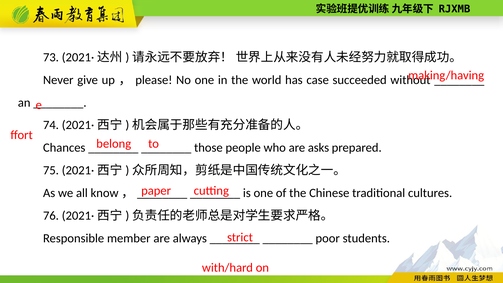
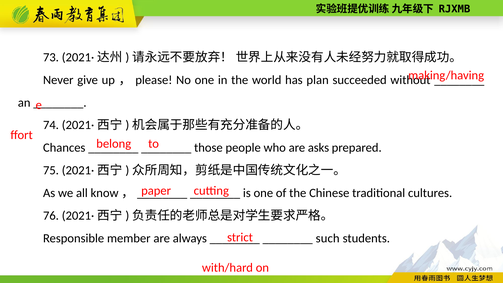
case: case -> plan
poor: poor -> such
